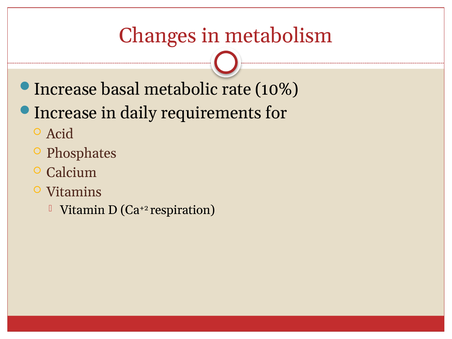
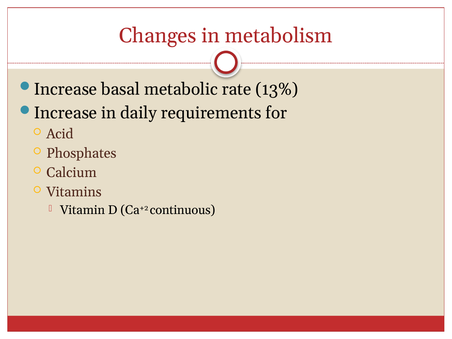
10%: 10% -> 13%
respiration: respiration -> continuous
